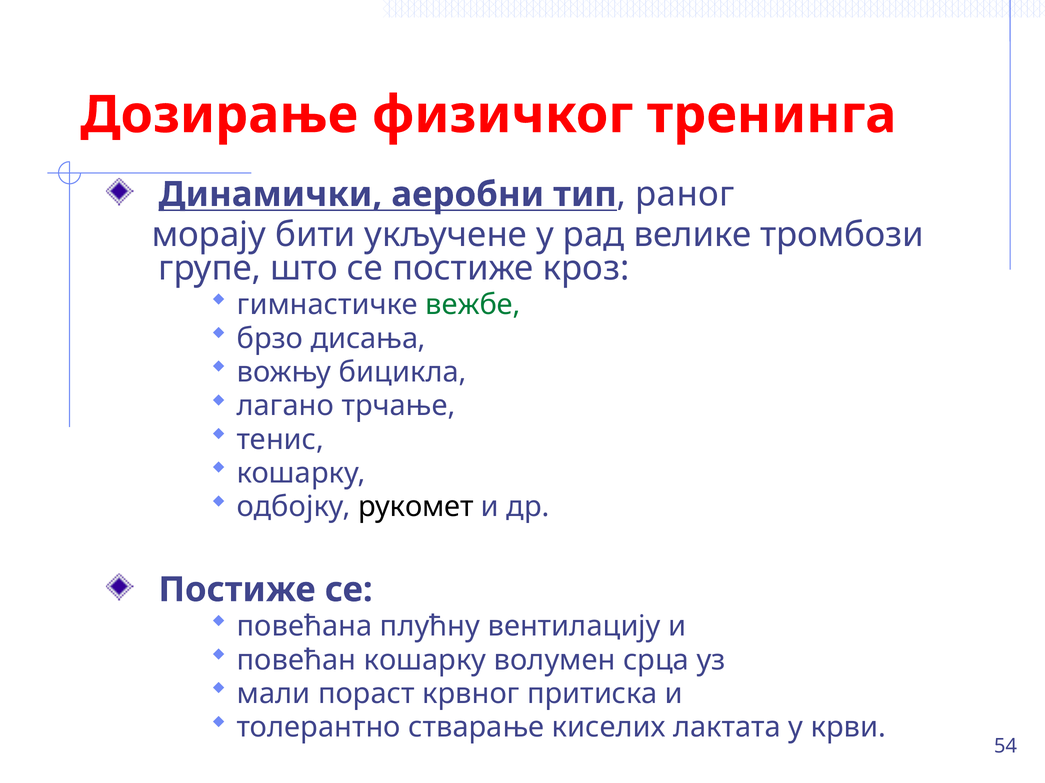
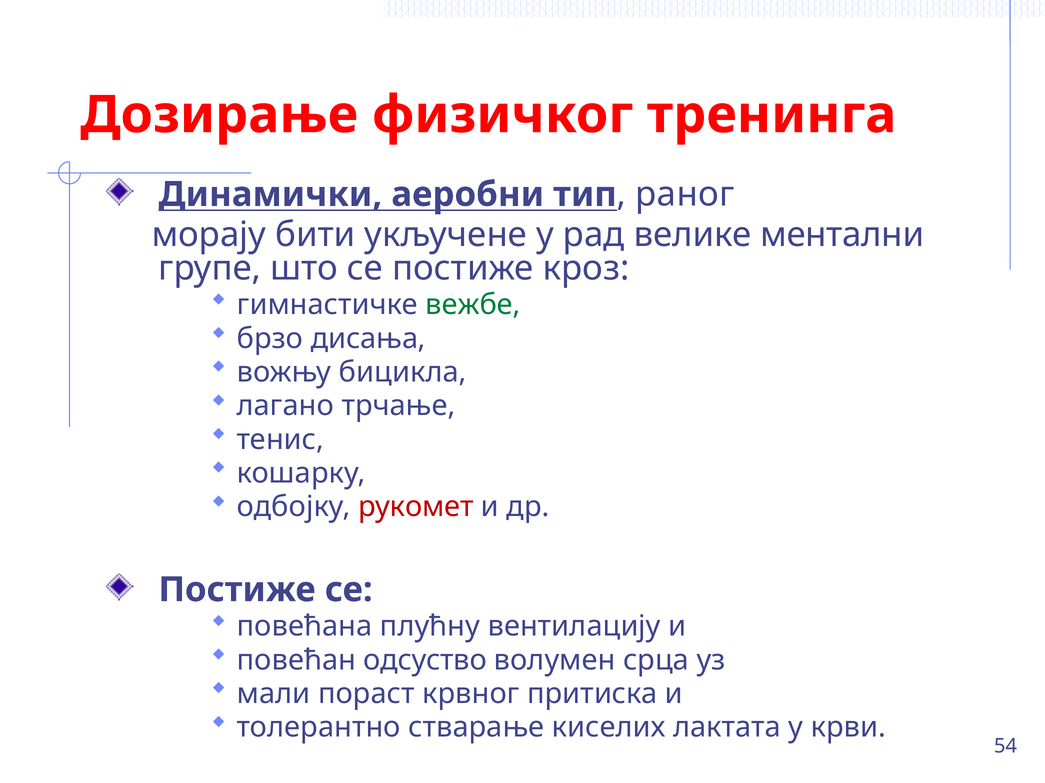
тромбози: тромбози -> ментални
рукомет colour: black -> red
повећан кошарку: кошарку -> одсуство
